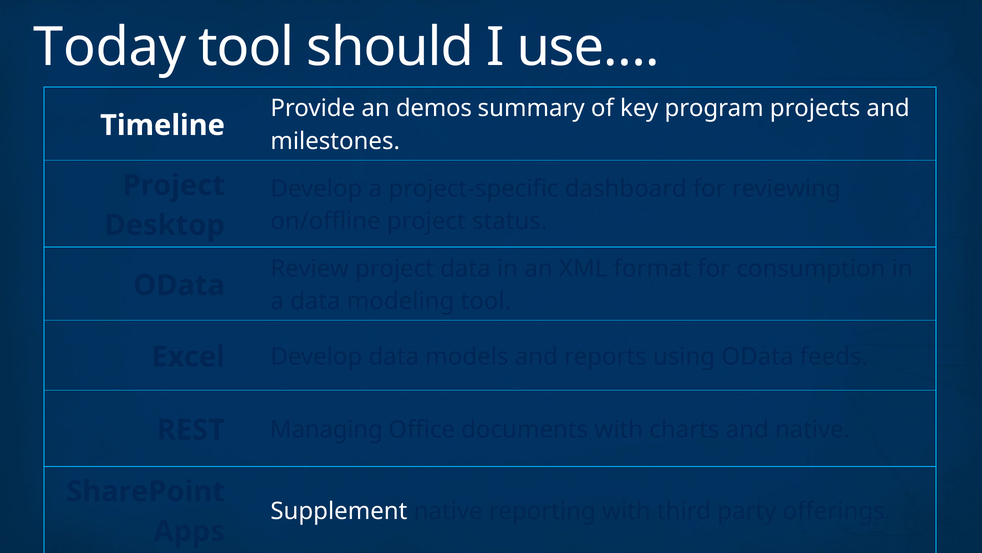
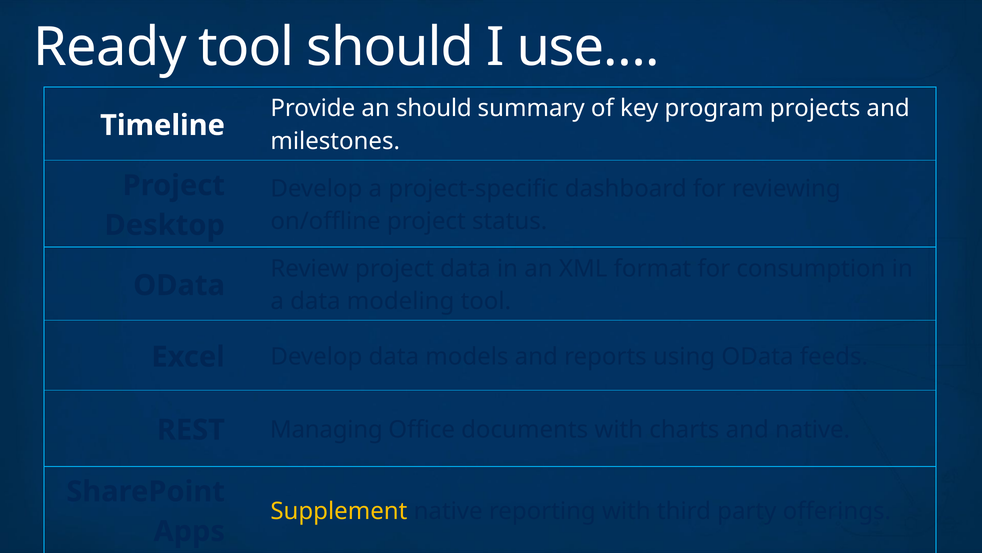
Today: Today -> Ready
an demos: demos -> should
Supplement colour: white -> yellow
